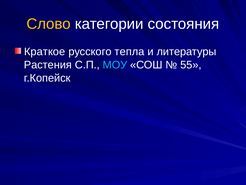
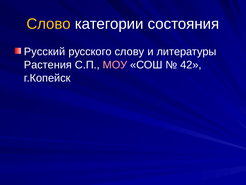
Краткое: Краткое -> Русский
тепла: тепла -> слову
МОУ colour: light blue -> pink
55: 55 -> 42
